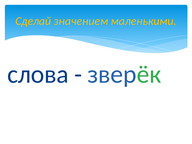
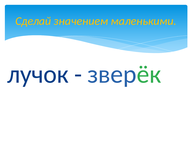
слова: слова -> лучок
